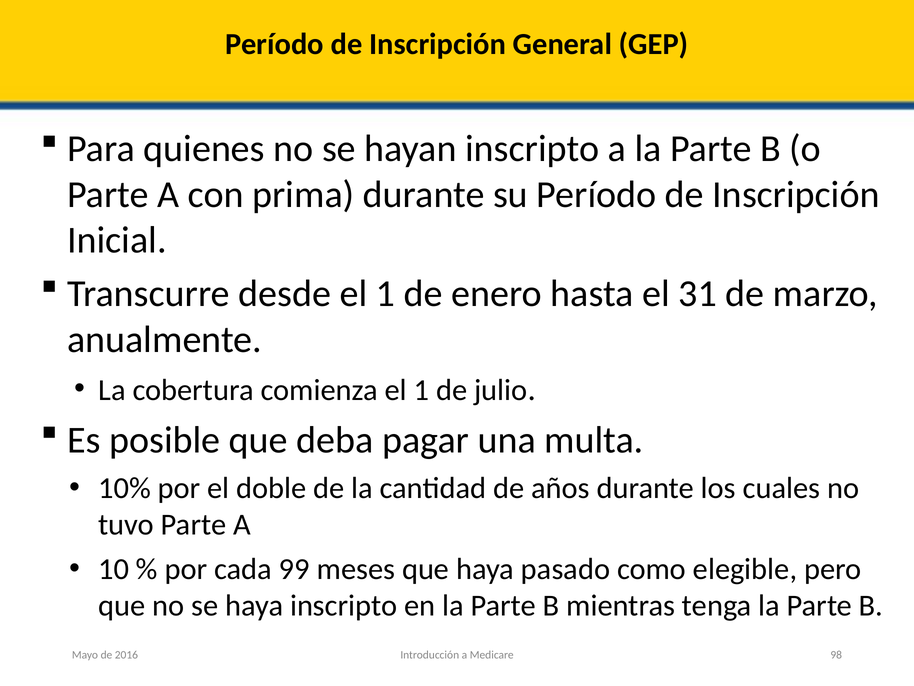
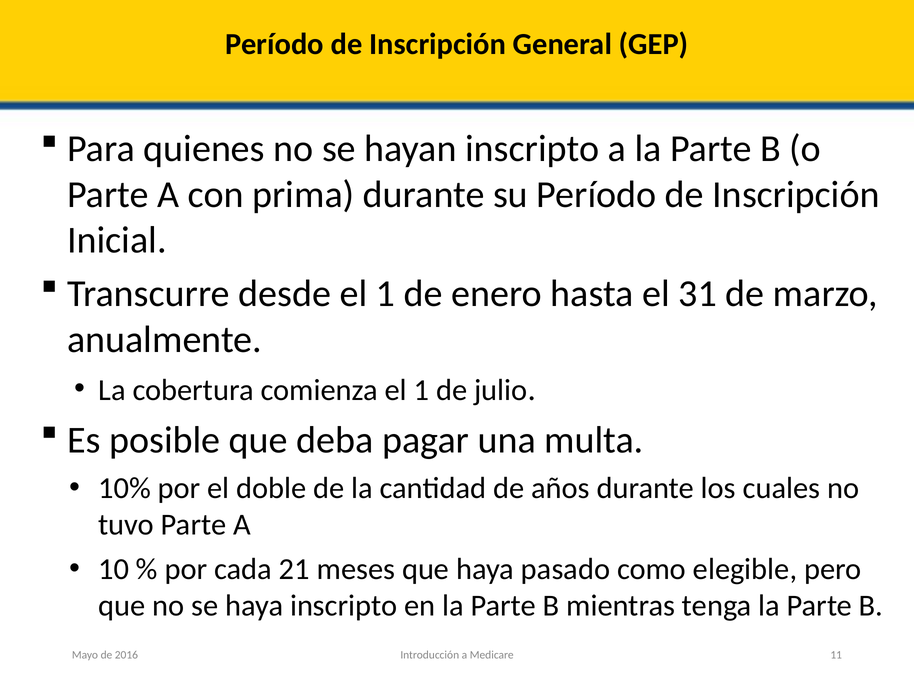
99: 99 -> 21
98: 98 -> 11
